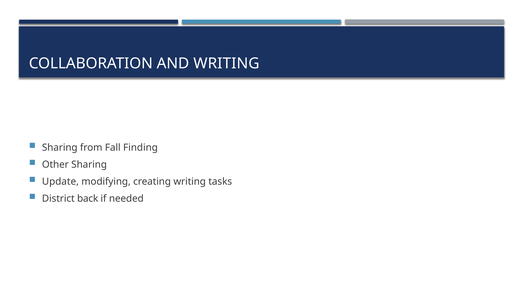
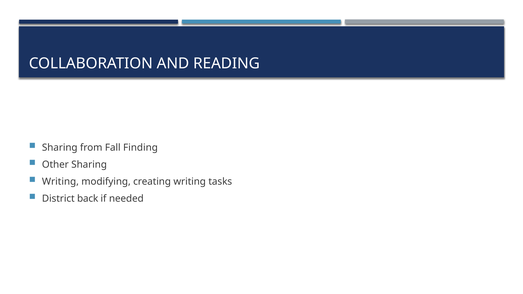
AND WRITING: WRITING -> READING
Update at (60, 182): Update -> Writing
